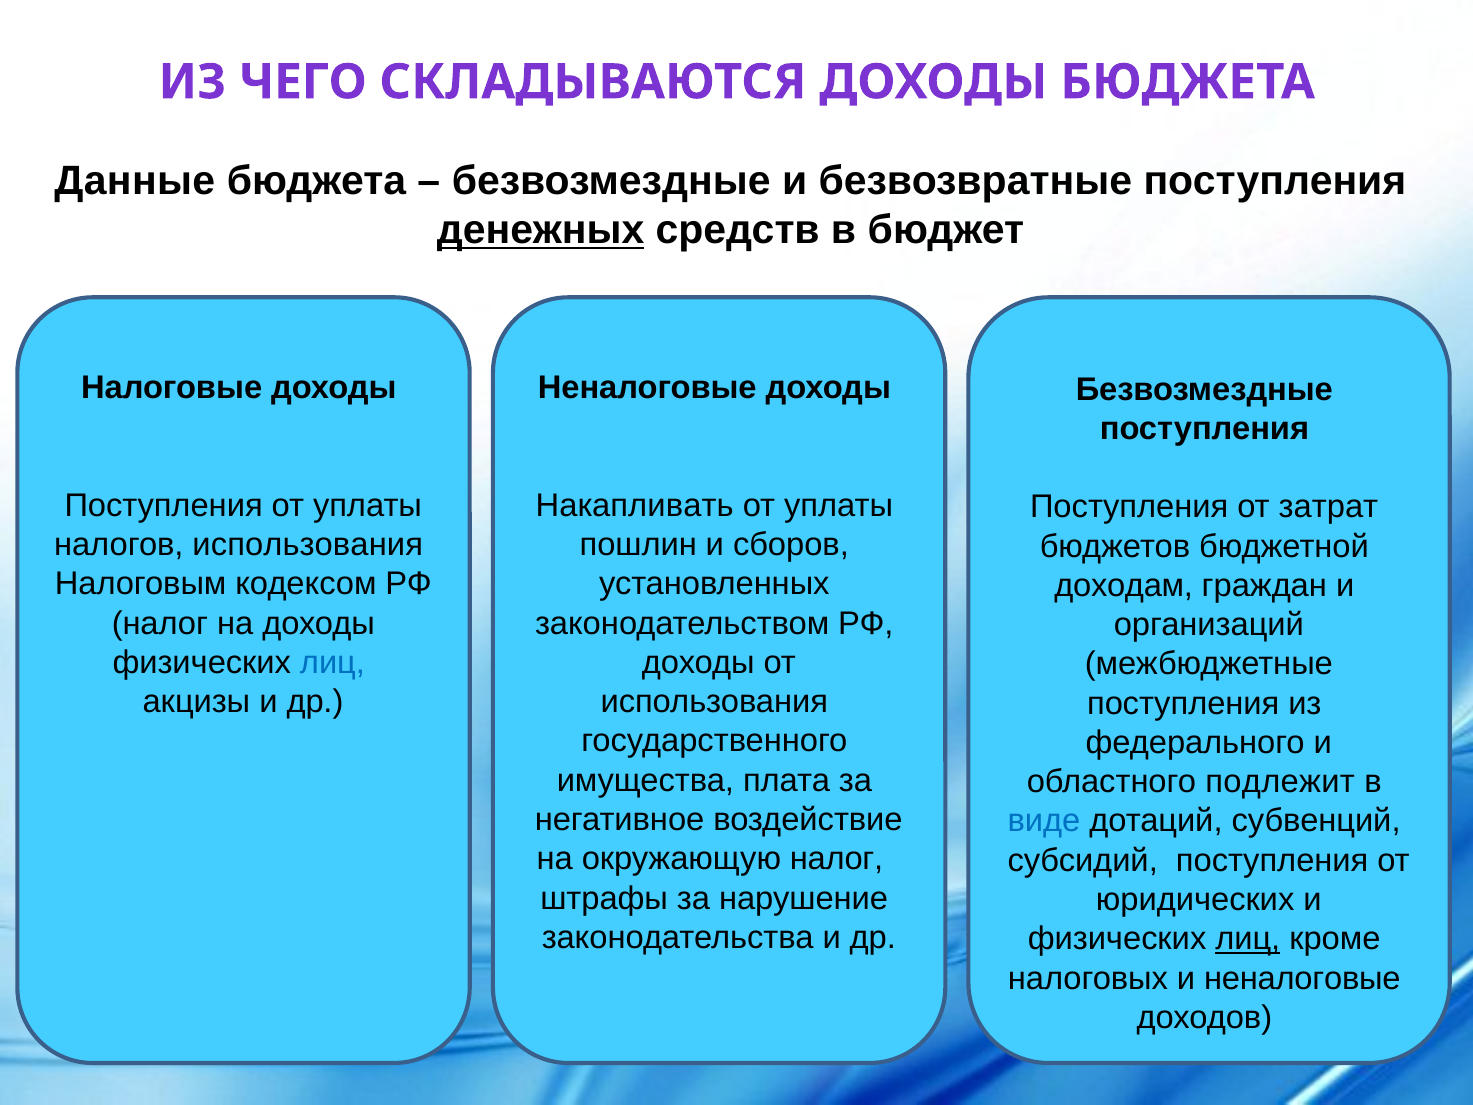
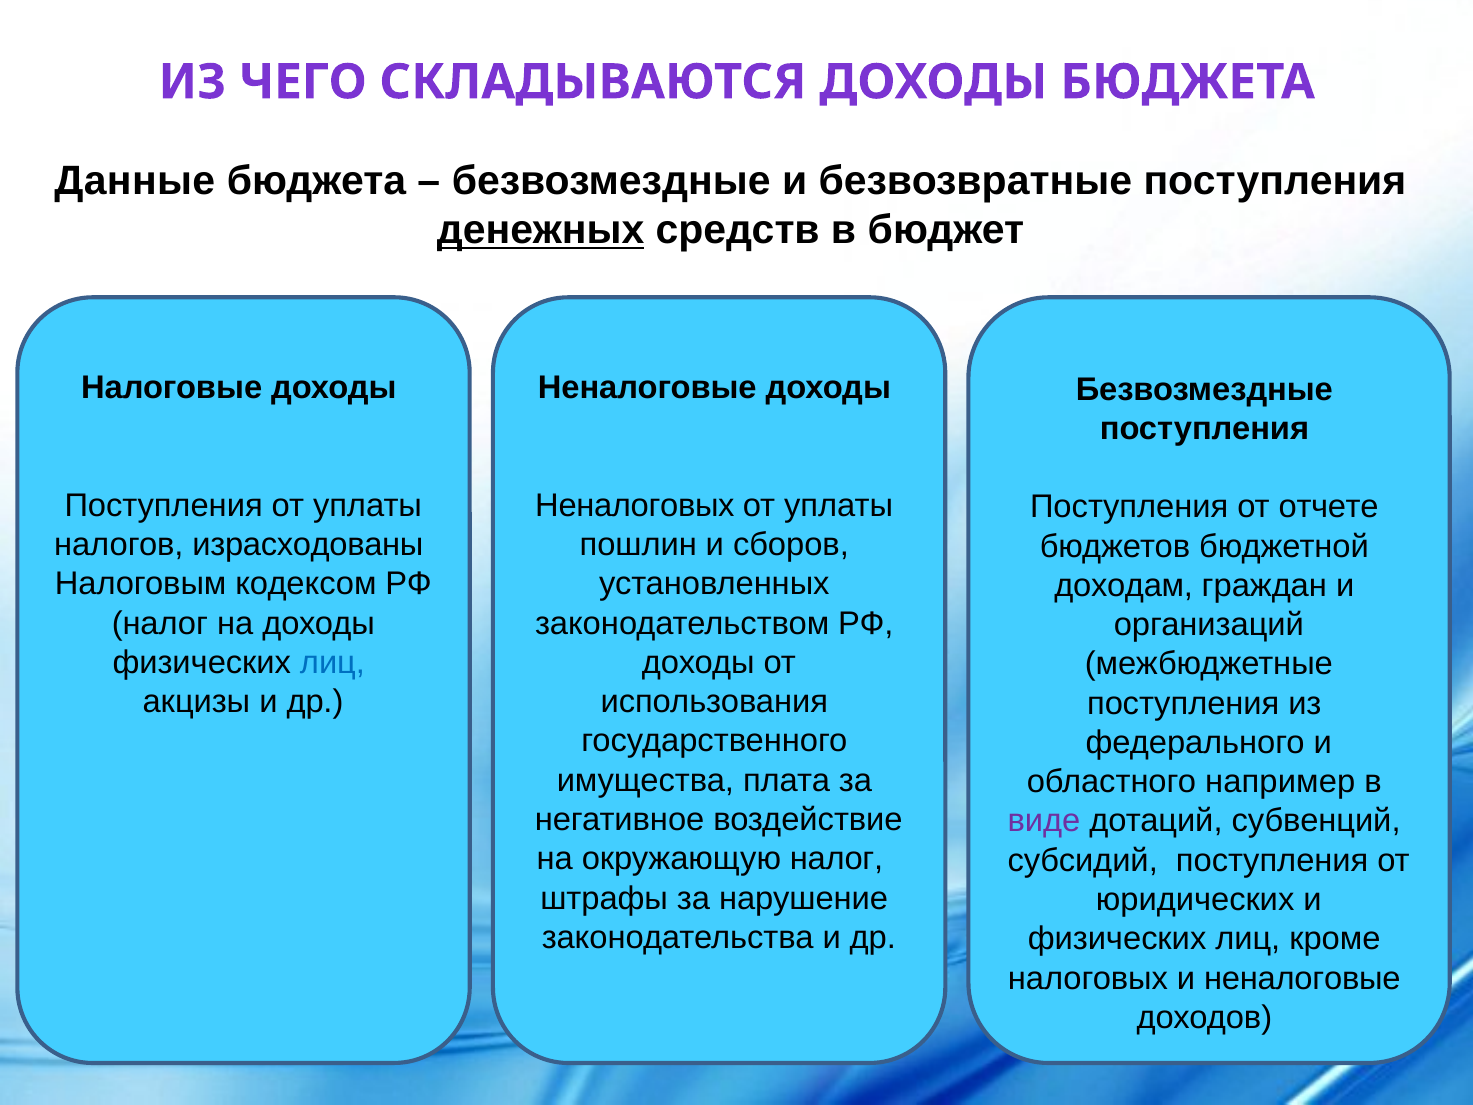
Накапливать: Накапливать -> Неналоговых
затрат: затрат -> отчете
налогов использования: использования -> израсходованы
подлежит: подлежит -> например
виде colour: blue -> purple
лиц at (1248, 939) underline: present -> none
